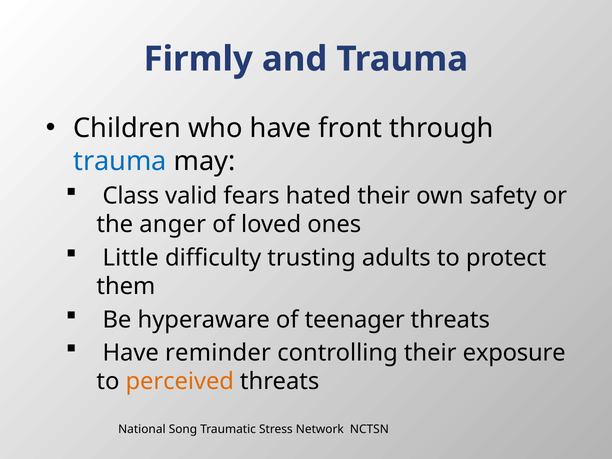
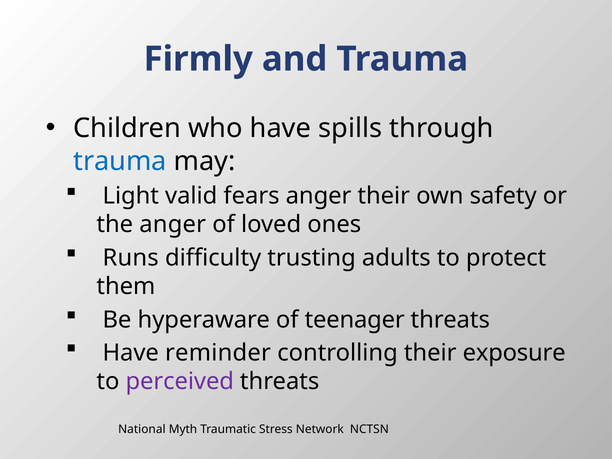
front: front -> spills
Class: Class -> Light
fears hated: hated -> anger
Little: Little -> Runs
perceived colour: orange -> purple
Song: Song -> Myth
